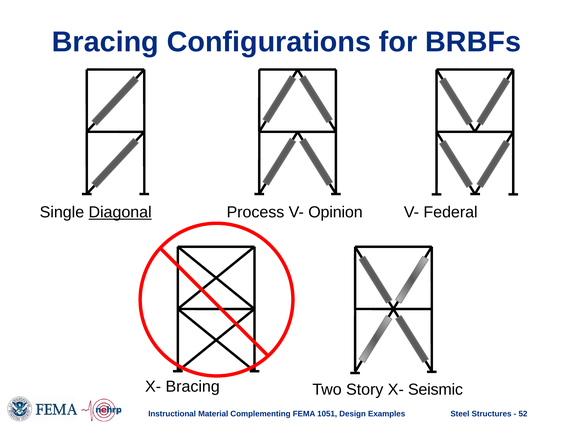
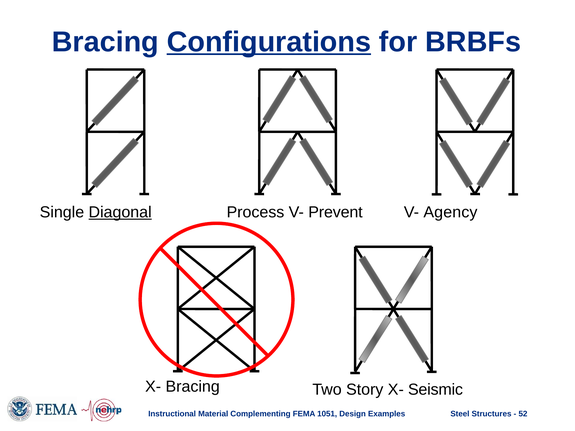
Configurations underline: none -> present
Opinion: Opinion -> Prevent
Federal: Federal -> Agency
